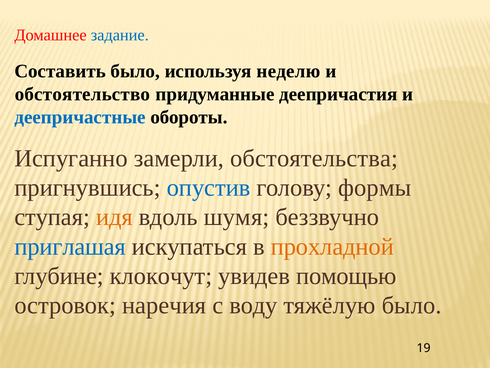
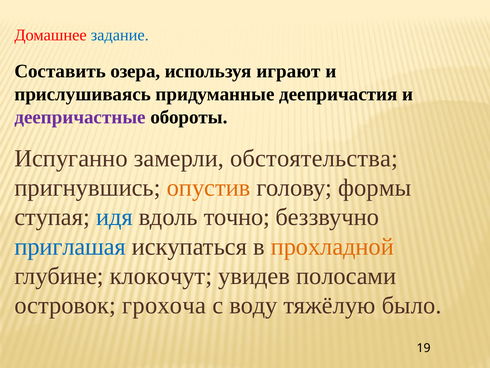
Составить было: было -> озера
неделю: неделю -> играют
обстоятельство: обстоятельство -> прислушиваясь
деепричастные colour: blue -> purple
опустив colour: blue -> orange
идя colour: orange -> blue
шумя: шумя -> точно
помощью: помощью -> полосами
наречия: наречия -> грохоча
